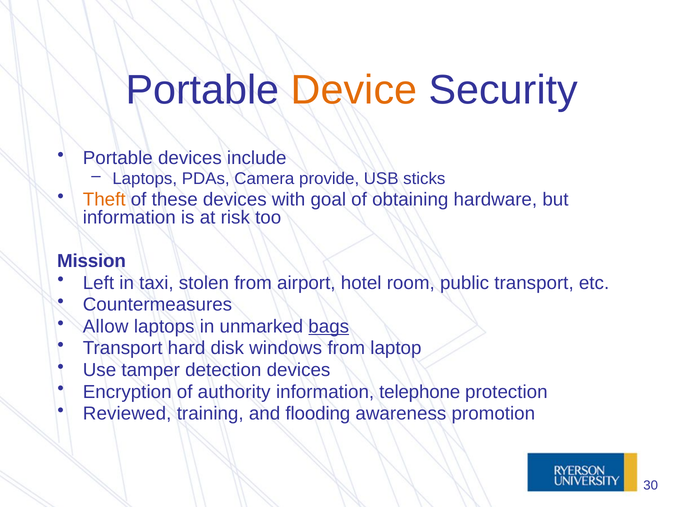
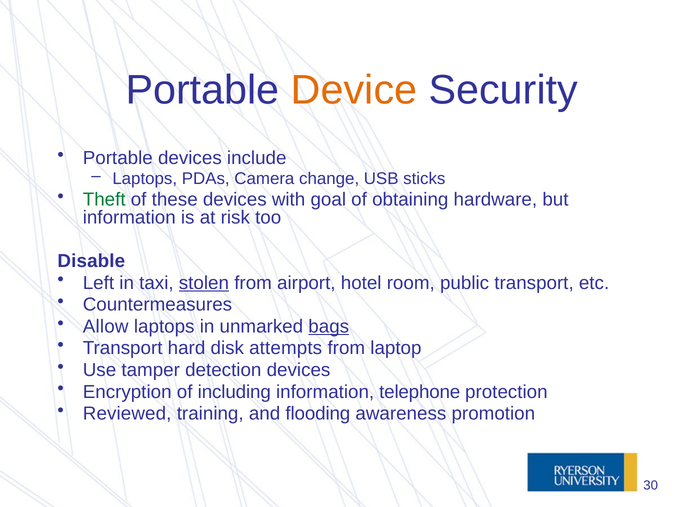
provide: provide -> change
Theft colour: orange -> green
Mission: Mission -> Disable
stolen underline: none -> present
windows: windows -> attempts
authority: authority -> including
